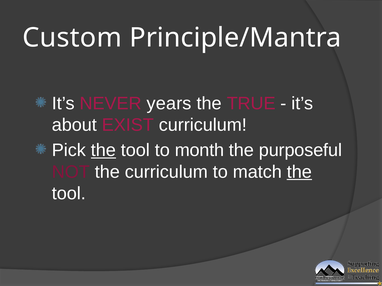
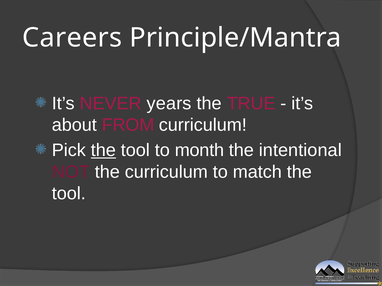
Custom: Custom -> Careers
EXIST: EXIST -> FROM
purposeful: purposeful -> intentional
the at (299, 172) underline: present -> none
